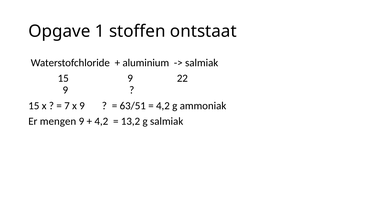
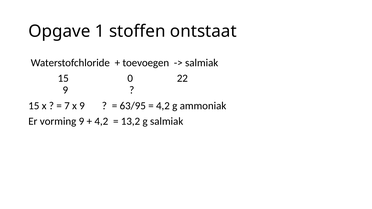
aluminium: aluminium -> toevoegen
15 9: 9 -> 0
63/51: 63/51 -> 63/95
mengen: mengen -> vorming
